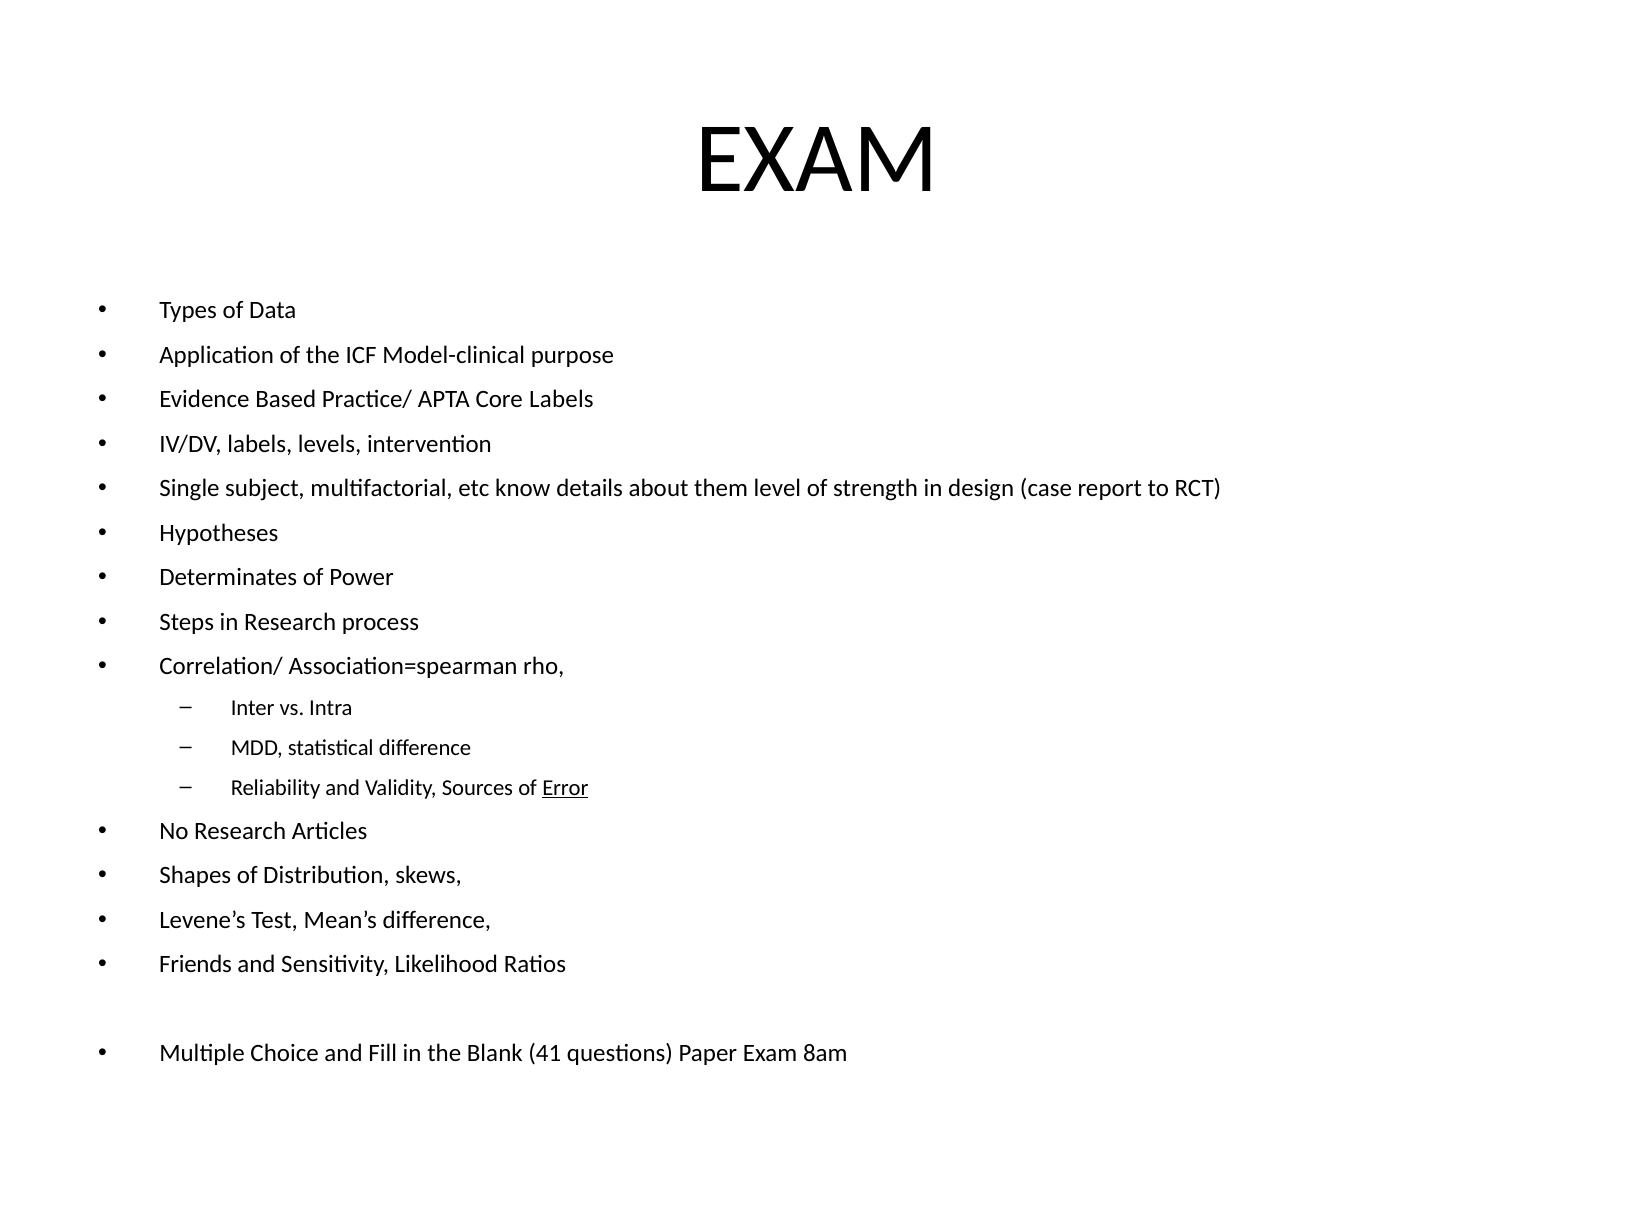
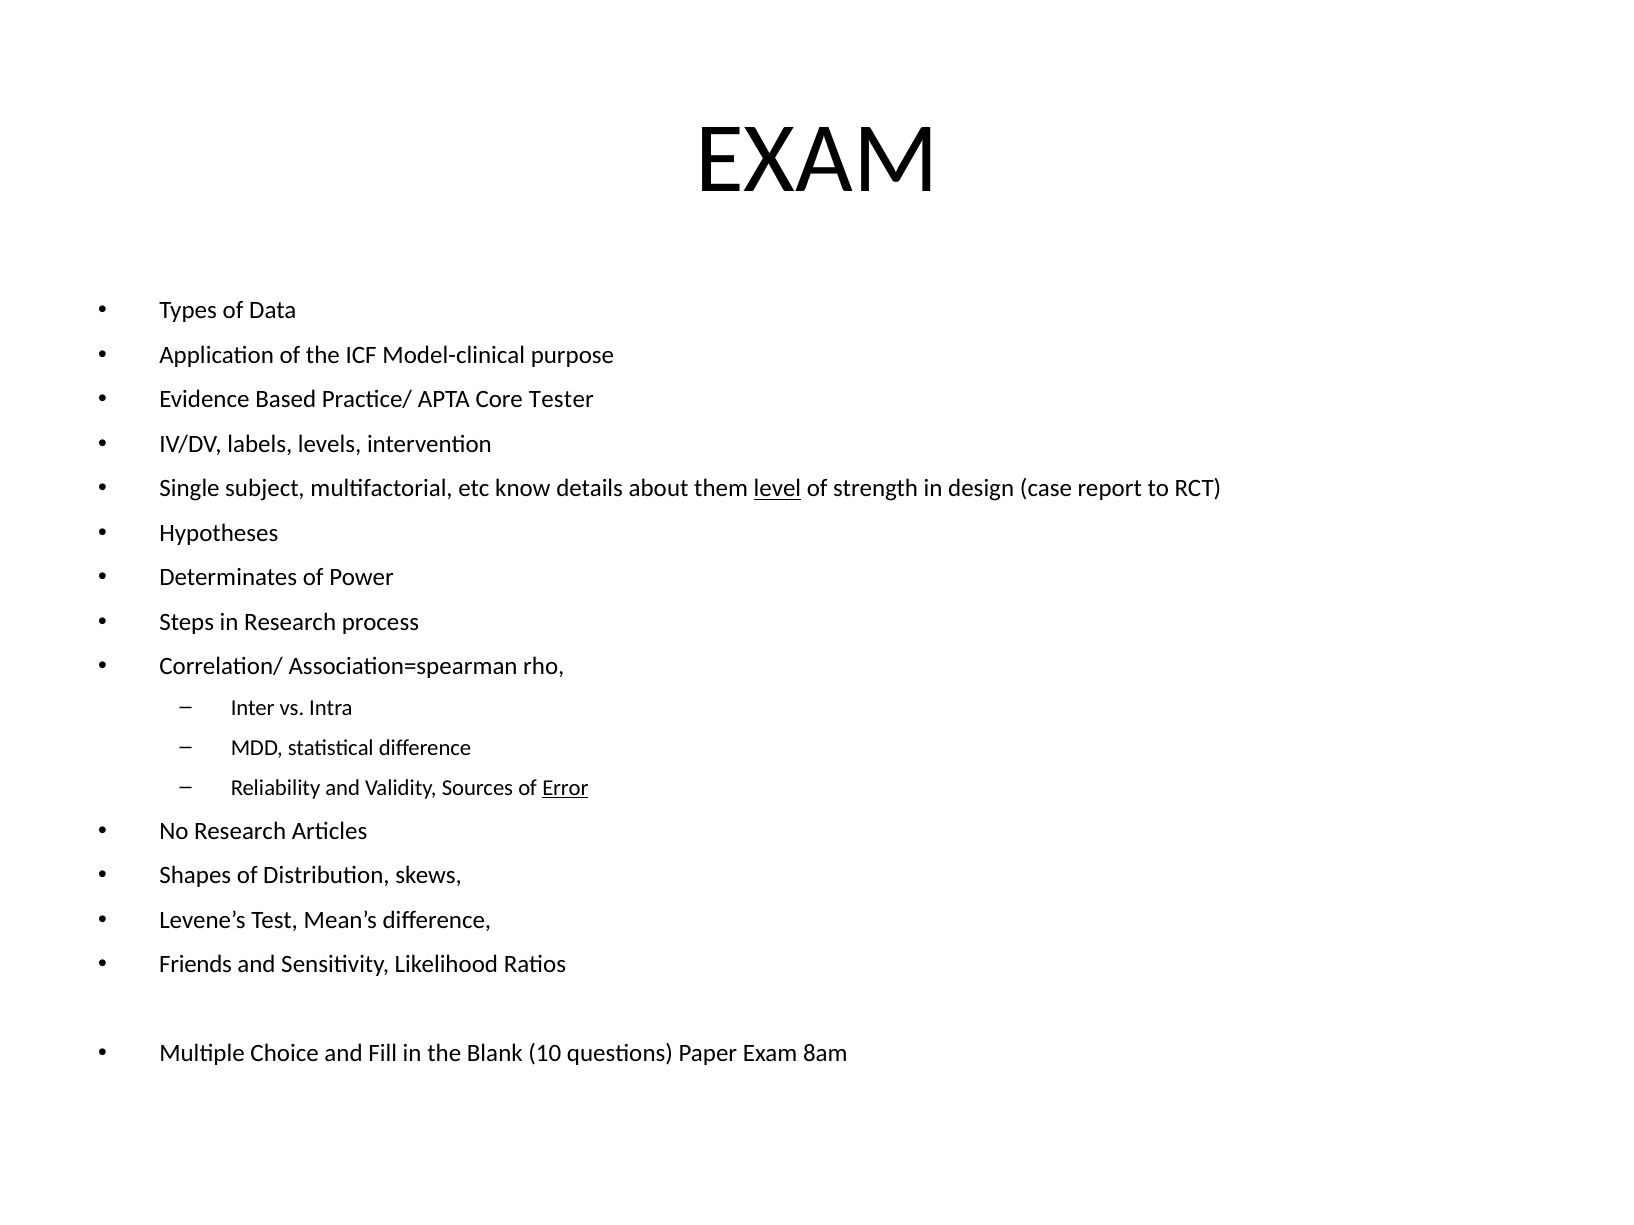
Core Labels: Labels -> Tester
level underline: none -> present
41: 41 -> 10
